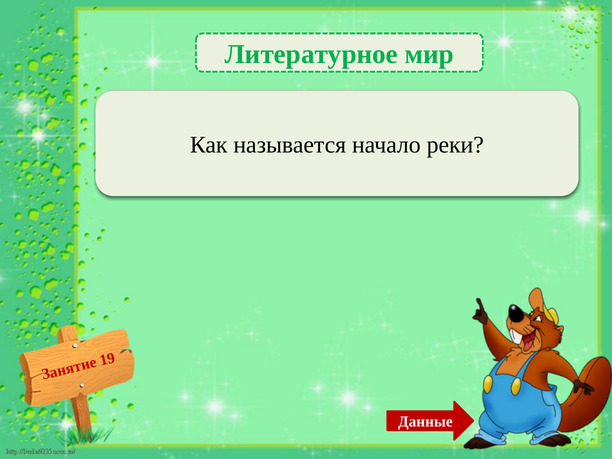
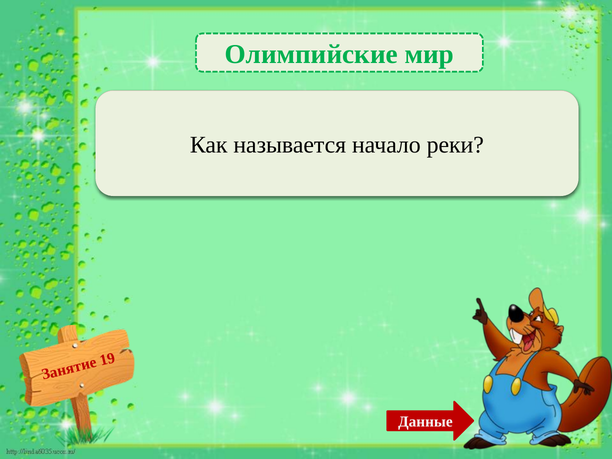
Литературное: Литературное -> Олимпийские
